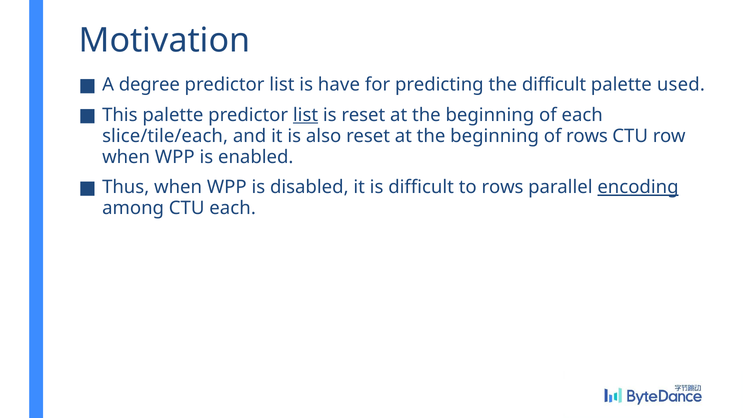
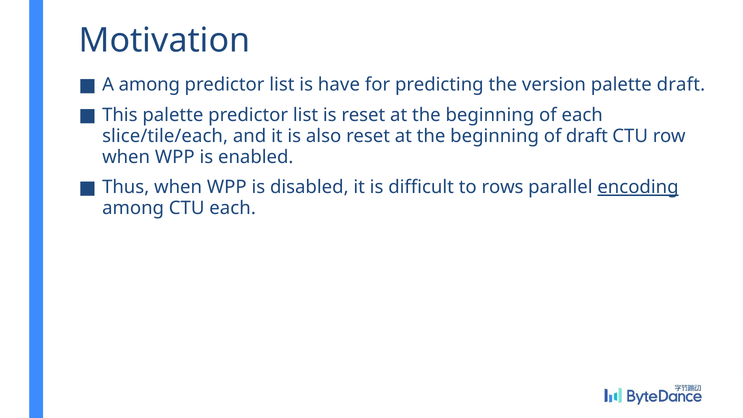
A degree: degree -> among
the difficult: difficult -> version
palette used: used -> draft
list at (306, 115) underline: present -> none
of rows: rows -> draft
